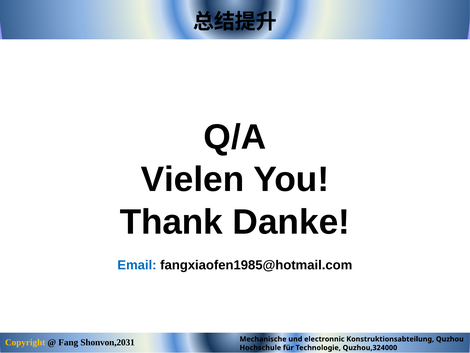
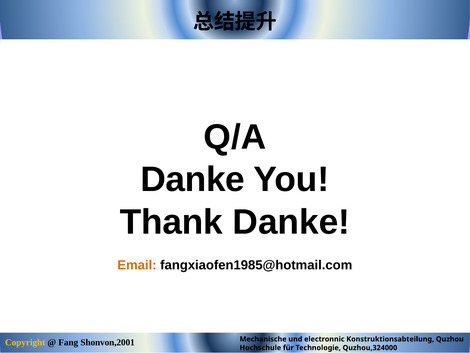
Vielen at (193, 179): Vielen -> Danke
Email colour: blue -> orange
Shonvon,2031: Shonvon,2031 -> Shonvon,2001
